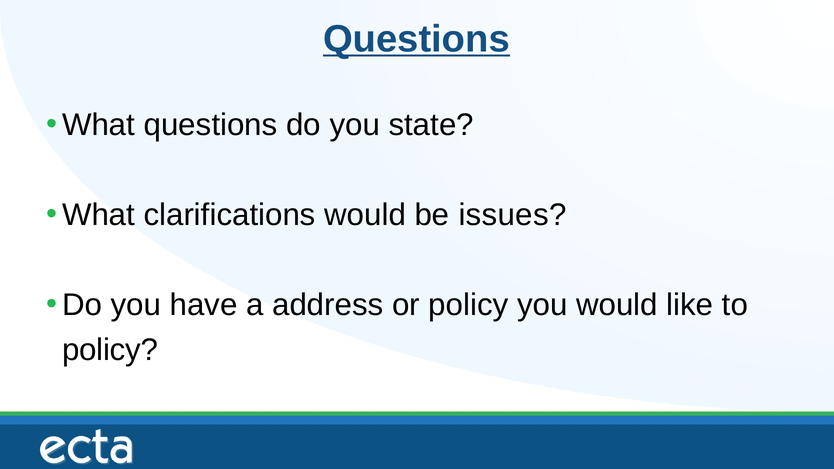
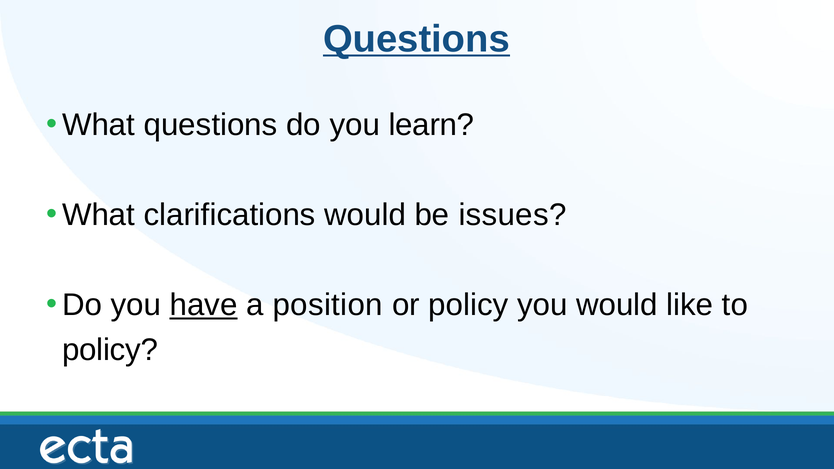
state: state -> learn
have underline: none -> present
address: address -> position
